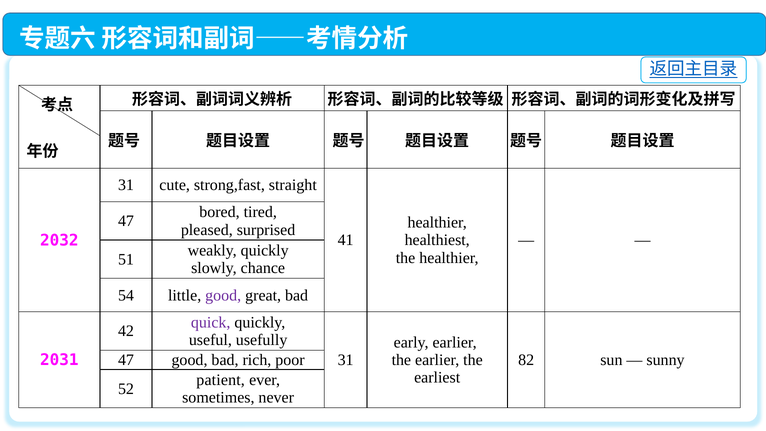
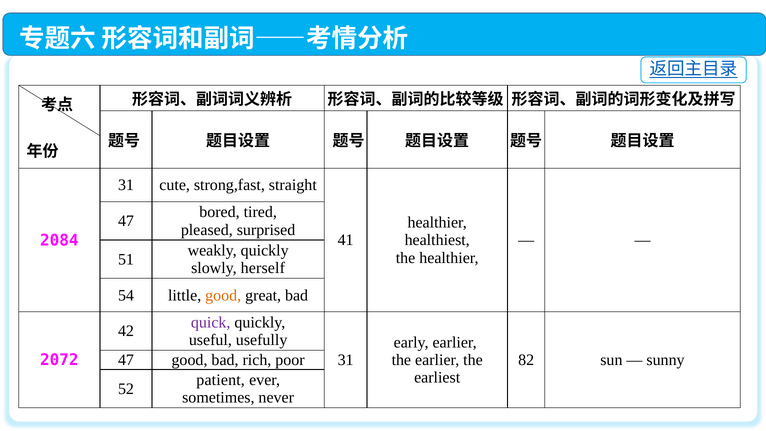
2032: 2032 -> 2084
chance: chance -> herself
good at (223, 295) colour: purple -> orange
2031: 2031 -> 2072
